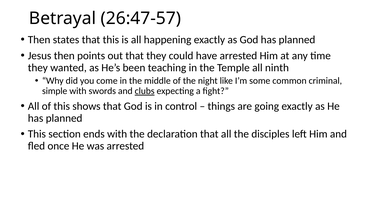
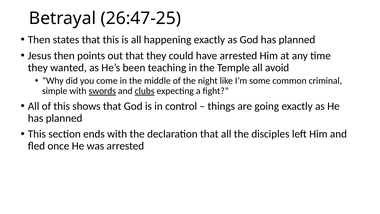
26:47-57: 26:47-57 -> 26:47-25
ninth: ninth -> avoid
swords underline: none -> present
